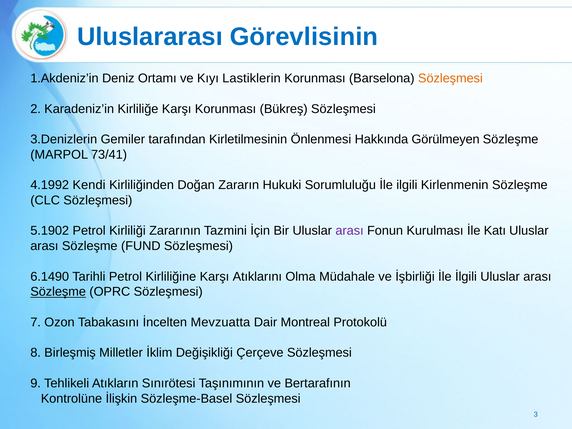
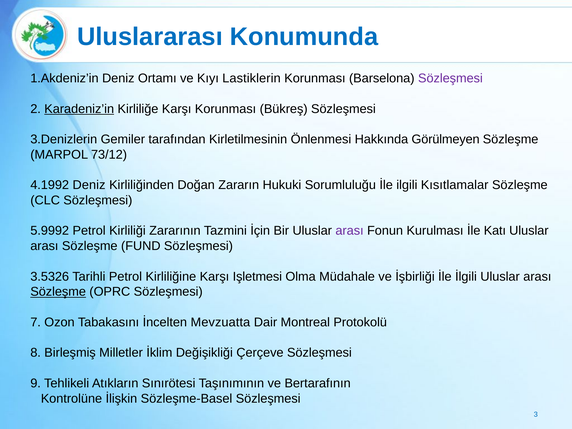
Görevlisinin: Görevlisinin -> Konumunda
Sözleşmesi at (450, 78) colour: orange -> purple
Karadeniz’in underline: none -> present
73/41: 73/41 -> 73/12
4.1992 Kendi: Kendi -> Deniz
Kirlenmenin: Kirlenmenin -> Kısıtlamalar
5.1902: 5.1902 -> 5.9992
6.1490: 6.1490 -> 3.5326
Atıklarını: Atıklarını -> Işletmesi
